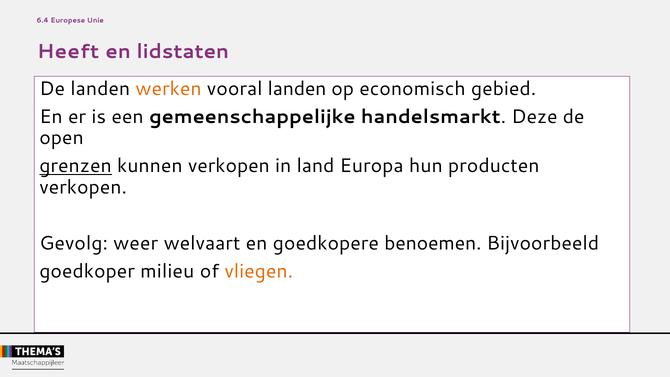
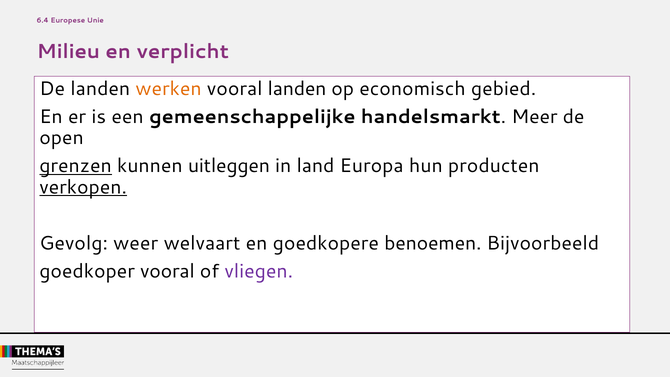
Heeft: Heeft -> Milieu
lidstaten: lidstaten -> verplicht
Deze: Deze -> Meer
kunnen verkopen: verkopen -> uitleggen
verkopen at (83, 187) underline: none -> present
goedkoper milieu: milieu -> vooral
vliegen colour: orange -> purple
